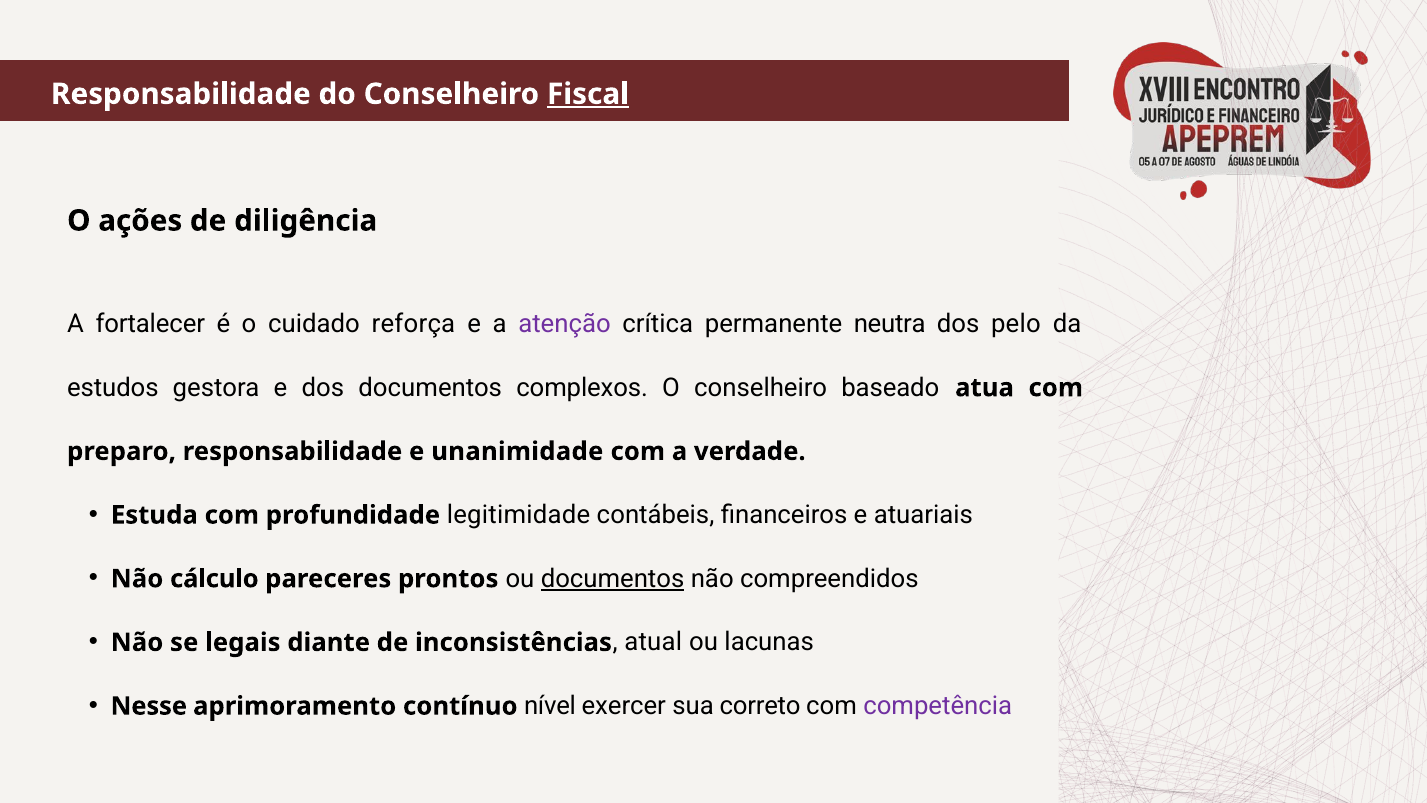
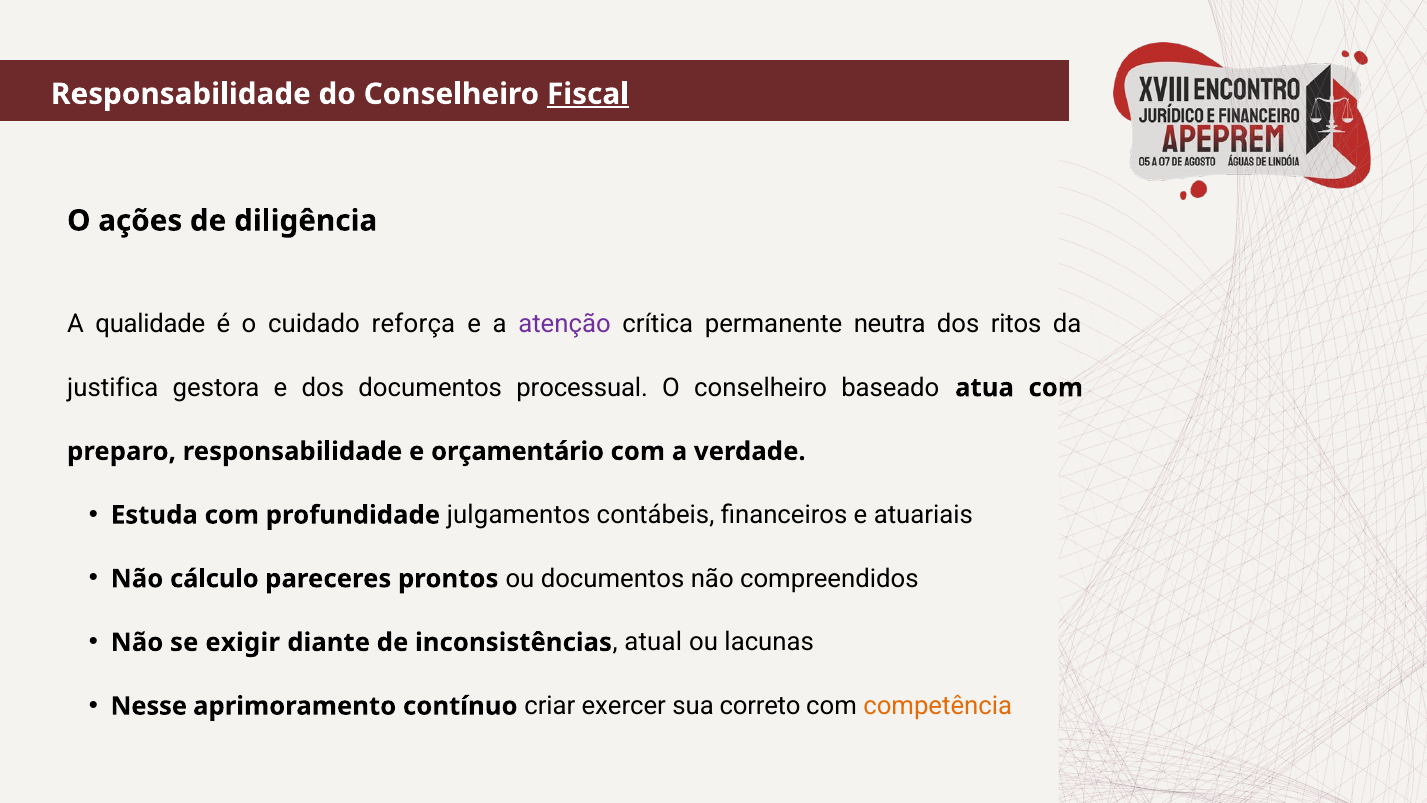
fortalecer: fortalecer -> qualidade
pelo: pelo -> ritos
estudos: estudos -> justifica
complexos: complexos -> processual
unanimidade: unanimidade -> orçamentário
legitimidade: legitimidade -> julgamentos
documentos at (613, 579) underline: present -> none
legais: legais -> exigir
nível: nível -> criar
competência colour: purple -> orange
